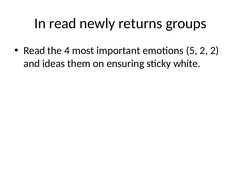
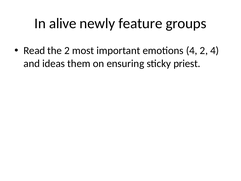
In read: read -> alive
returns: returns -> feature
the 4: 4 -> 2
emotions 5: 5 -> 4
2 2: 2 -> 4
white: white -> priest
